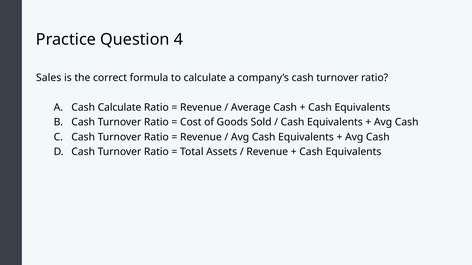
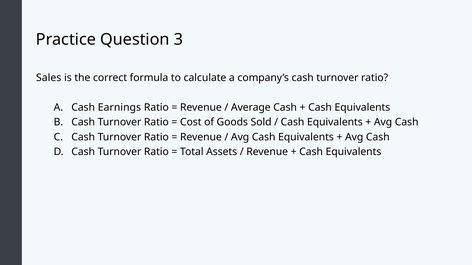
4: 4 -> 3
Cash Calculate: Calculate -> Earnings
